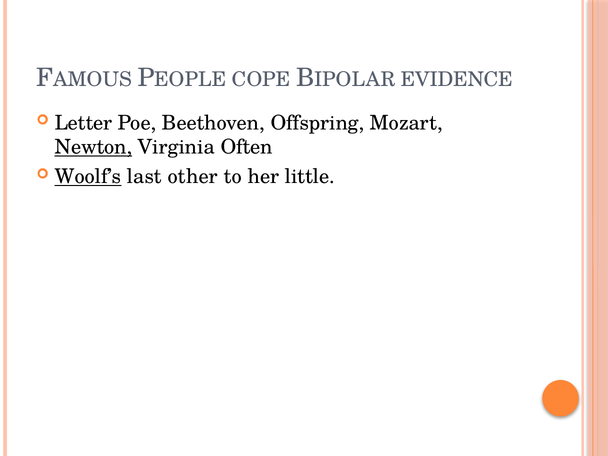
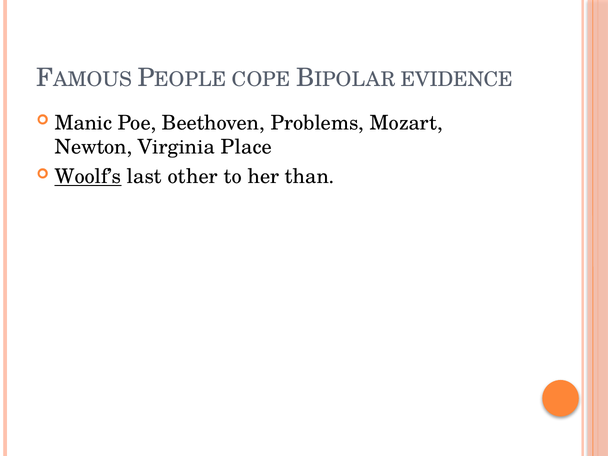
Letter: Letter -> Manic
Offspring: Offspring -> Problems
Newton underline: present -> none
Often: Often -> Place
little: little -> than
